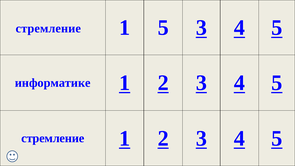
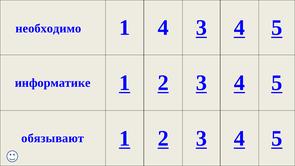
стремление at (48, 28): стремление -> необходимо
1 5: 5 -> 4
стремление at (53, 138): стремление -> обязывают
